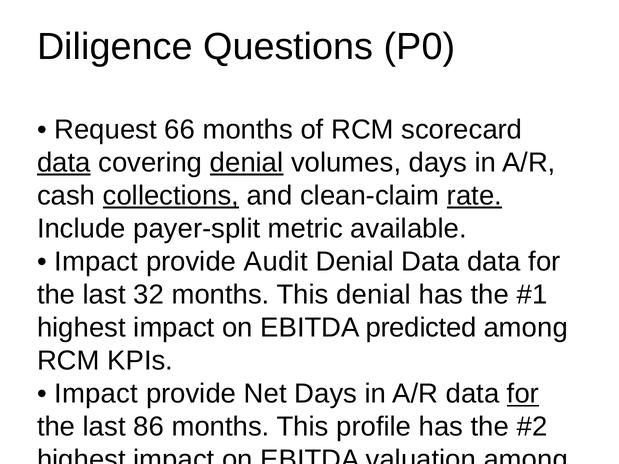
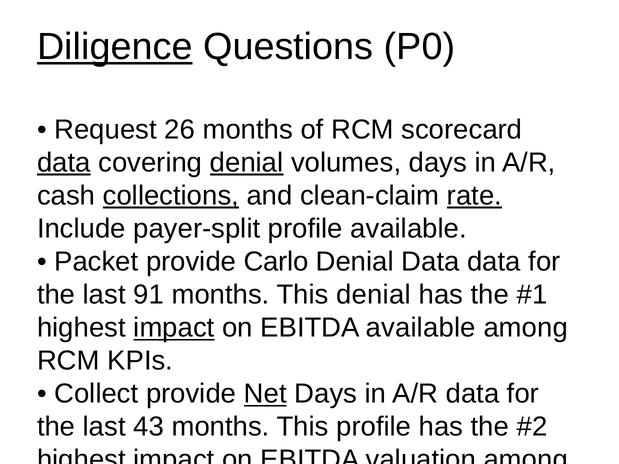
Diligence underline: none -> present
66: 66 -> 26
payer-split metric: metric -> profile
Impact at (96, 262): Impact -> Packet
Audit: Audit -> Carlo
32: 32 -> 91
impact at (174, 328) underline: none -> present
EBITDA predicted: predicted -> available
Impact at (96, 394): Impact -> Collect
Net at (265, 394) underline: none -> present
for at (523, 394) underline: present -> none
86: 86 -> 43
